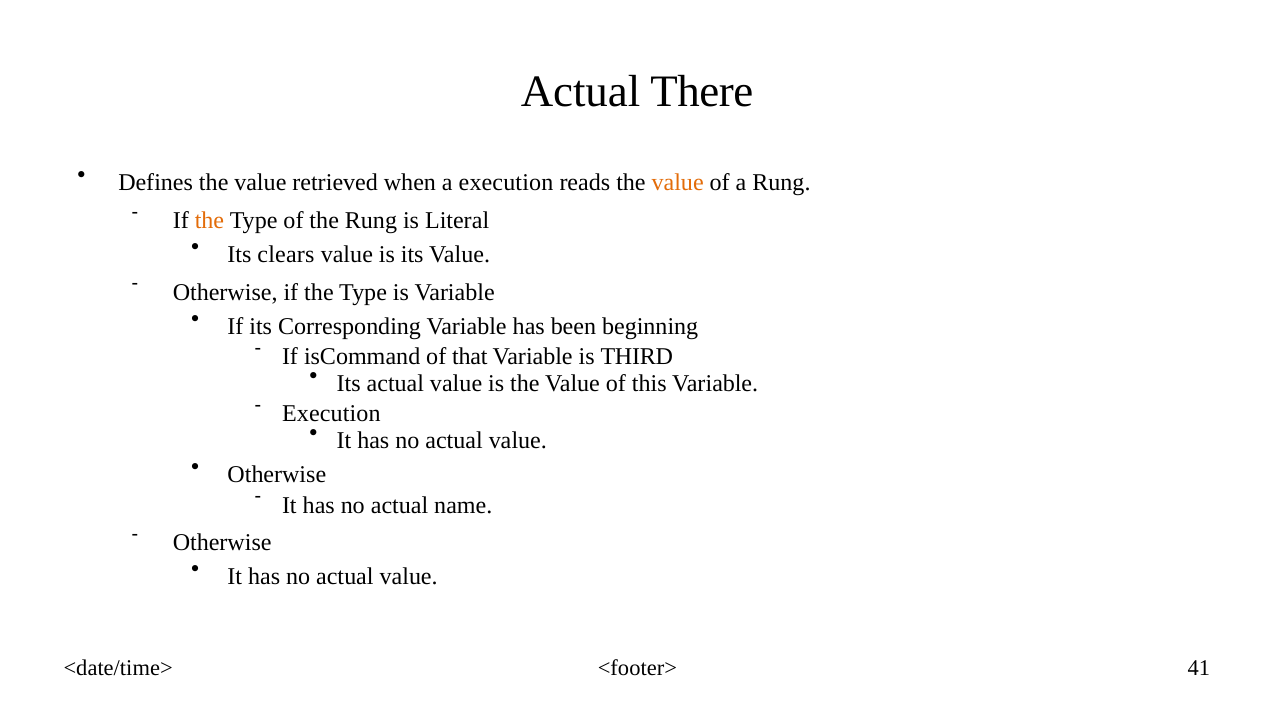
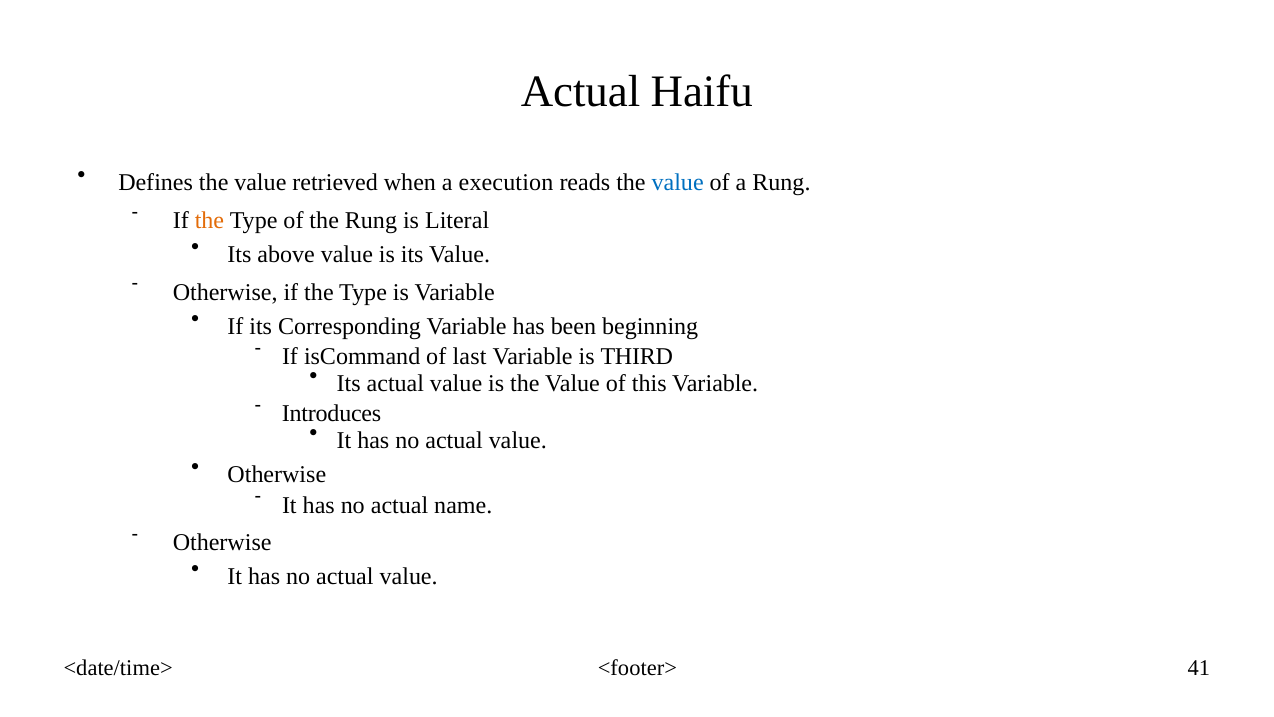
There: There -> Haifu
value at (678, 183) colour: orange -> blue
clears: clears -> above
that: that -> last
Execution at (331, 414): Execution -> Introduces
